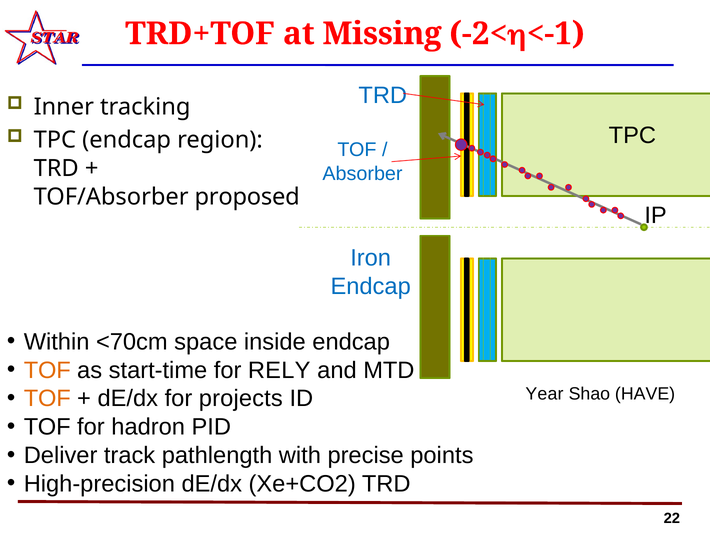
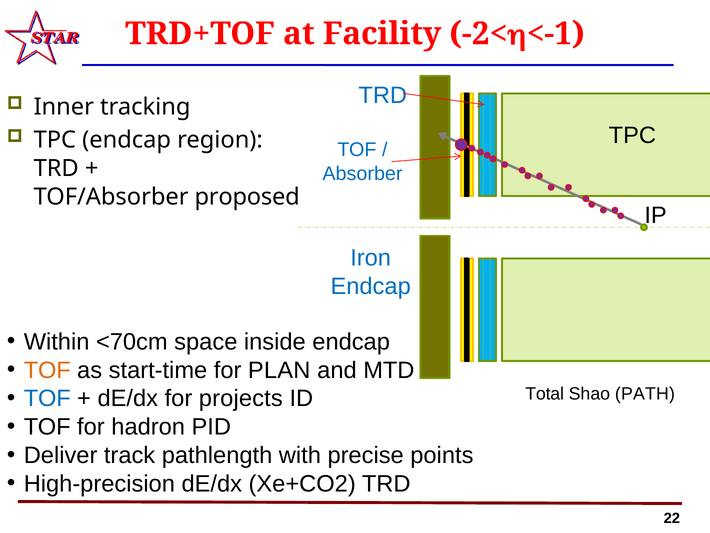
Missing: Missing -> Facility
RELY: RELY -> PLAN
Year: Year -> Total
HAVE: HAVE -> PATH
TOF at (47, 398) colour: orange -> blue
